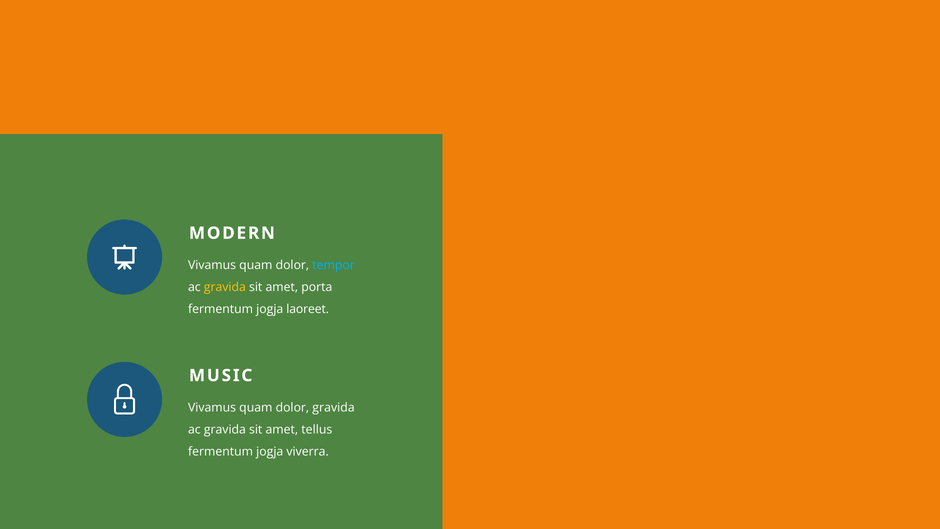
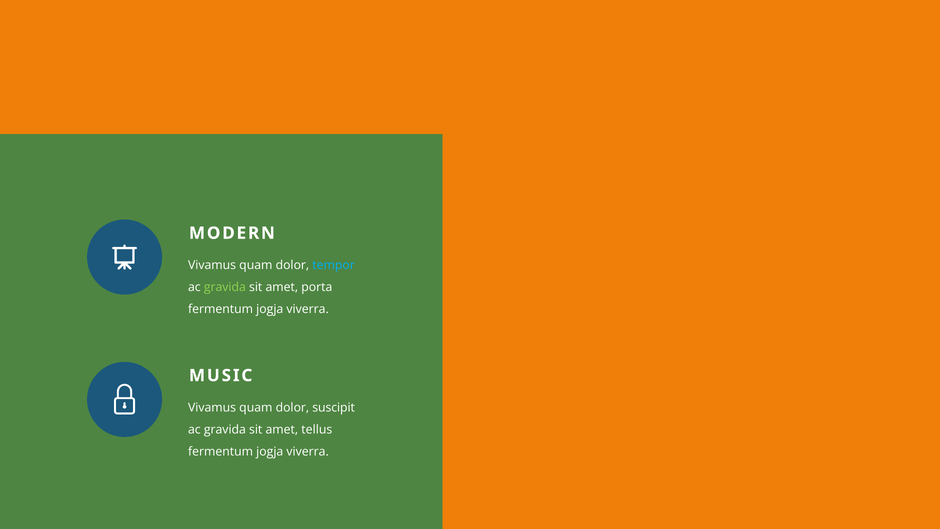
gravida at (225, 287) colour: yellow -> light green
laoreet at (308, 309): laoreet -> viverra
dolor gravida: gravida -> suscipit
